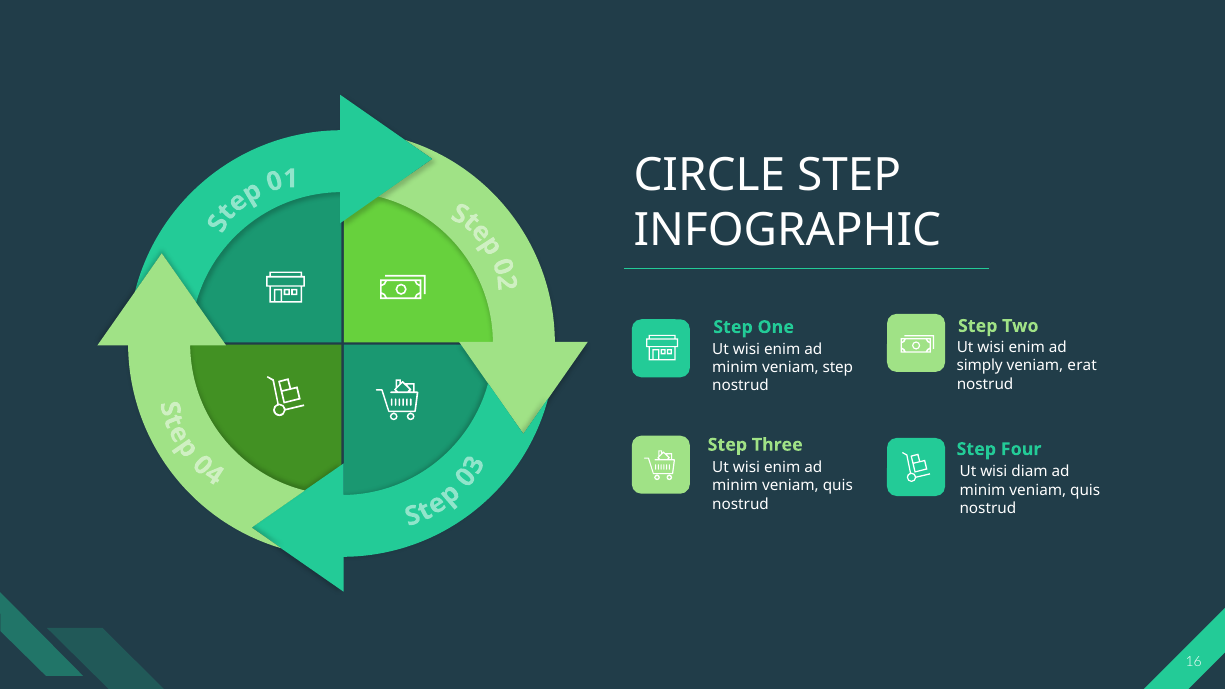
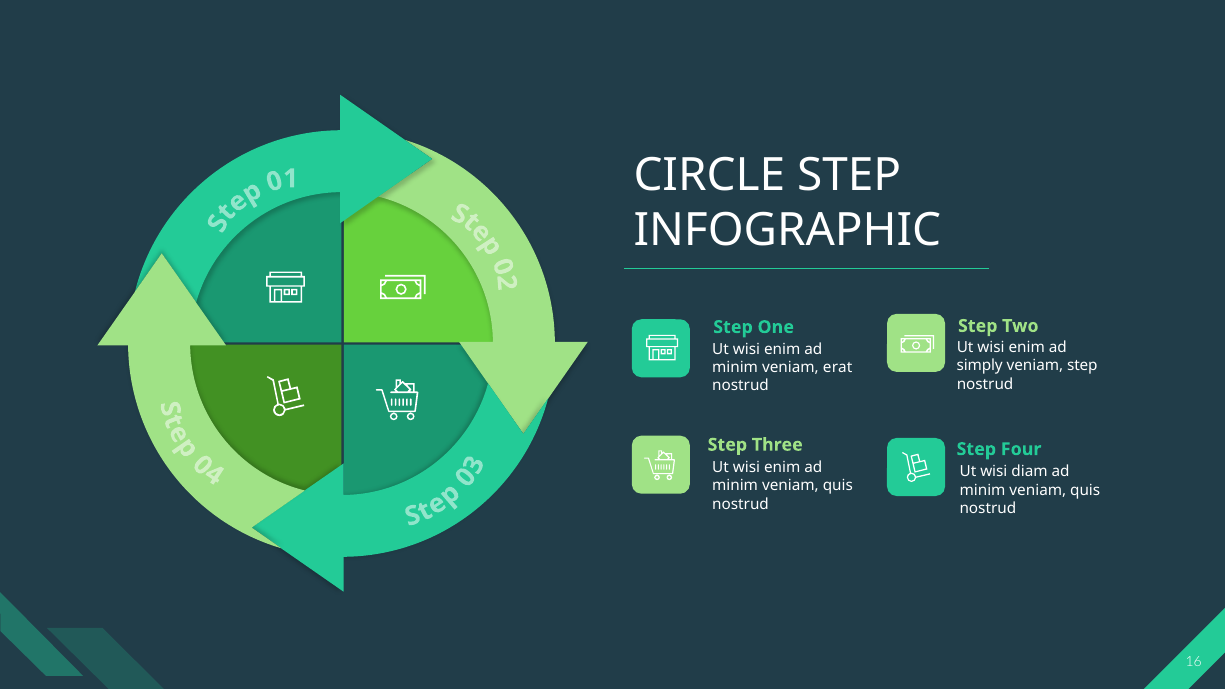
veniam erat: erat -> step
veniam step: step -> erat
